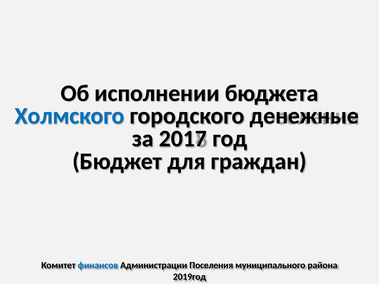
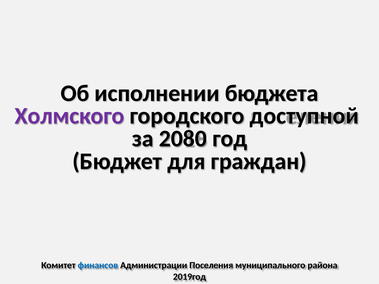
Холмского colour: blue -> purple
денежные: денежные -> доступной
2017: 2017 -> 2080
